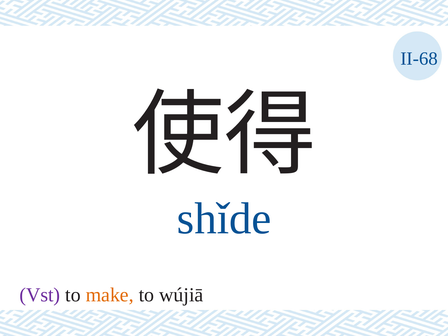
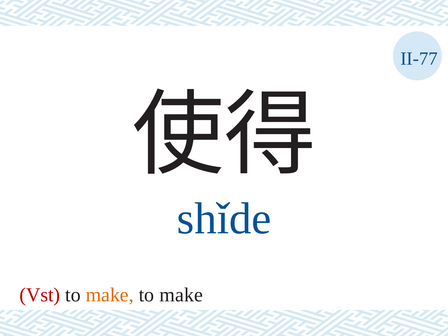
II-68: II-68 -> II-77
Vst colour: purple -> red
wújiā at (181, 295): wújiā -> make
